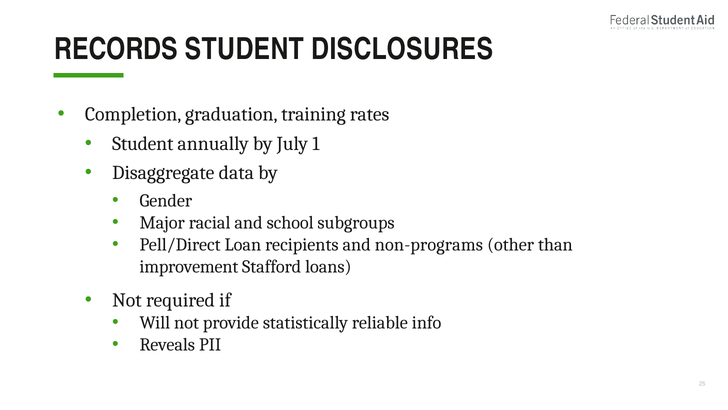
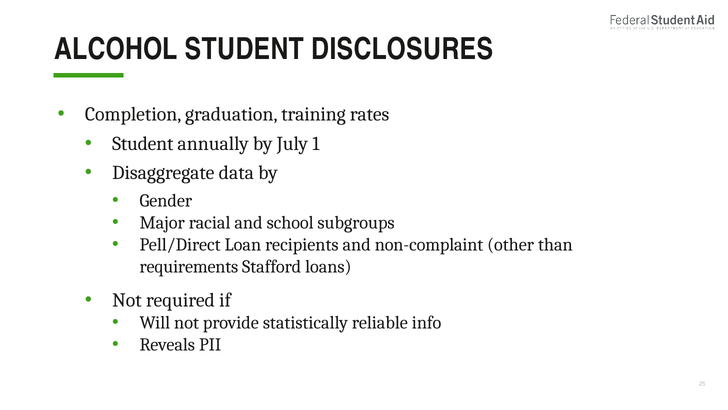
RECORDS: RECORDS -> ALCOHOL
non-programs: non-programs -> non-complaint
improvement: improvement -> requirements
